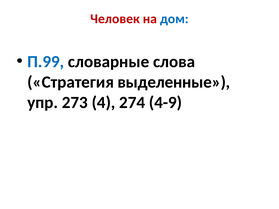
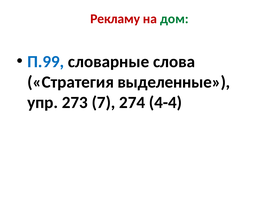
Человек: Человек -> Рекламу
дом colour: blue -> green
4: 4 -> 7
4-9: 4-9 -> 4-4
